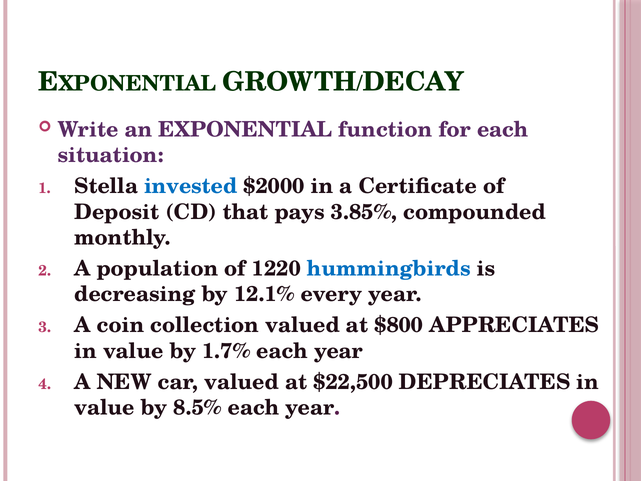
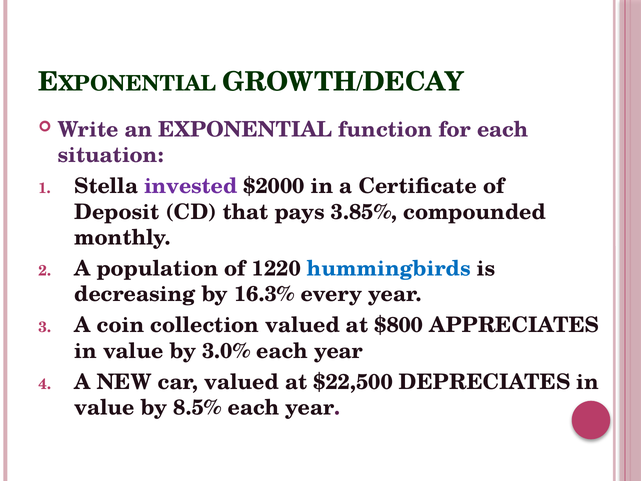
invested colour: blue -> purple
12.1%: 12.1% -> 16.3%
1.7%: 1.7% -> 3.0%
